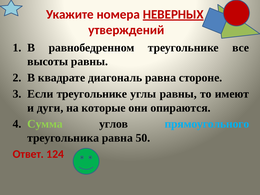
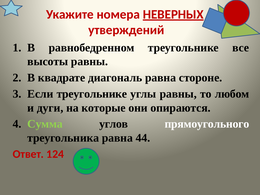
имеют: имеют -> любом
прямоугольного colour: light blue -> white
50: 50 -> 44
